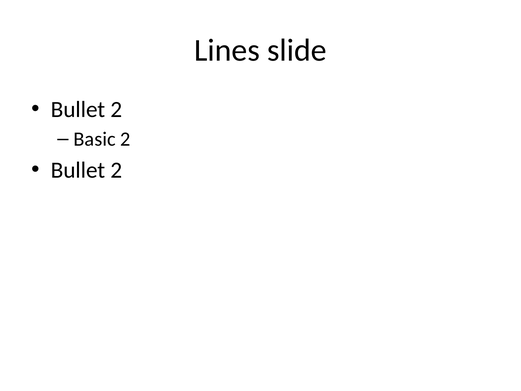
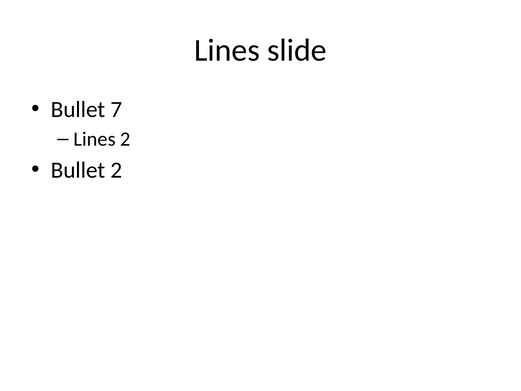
2 at (116, 109): 2 -> 7
Basic at (95, 139): Basic -> Lines
